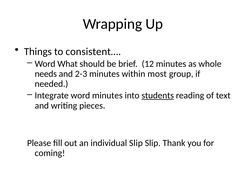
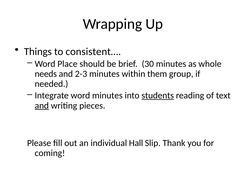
What: What -> Place
12: 12 -> 30
most: most -> them
and at (42, 105) underline: none -> present
individual Slip: Slip -> Hall
